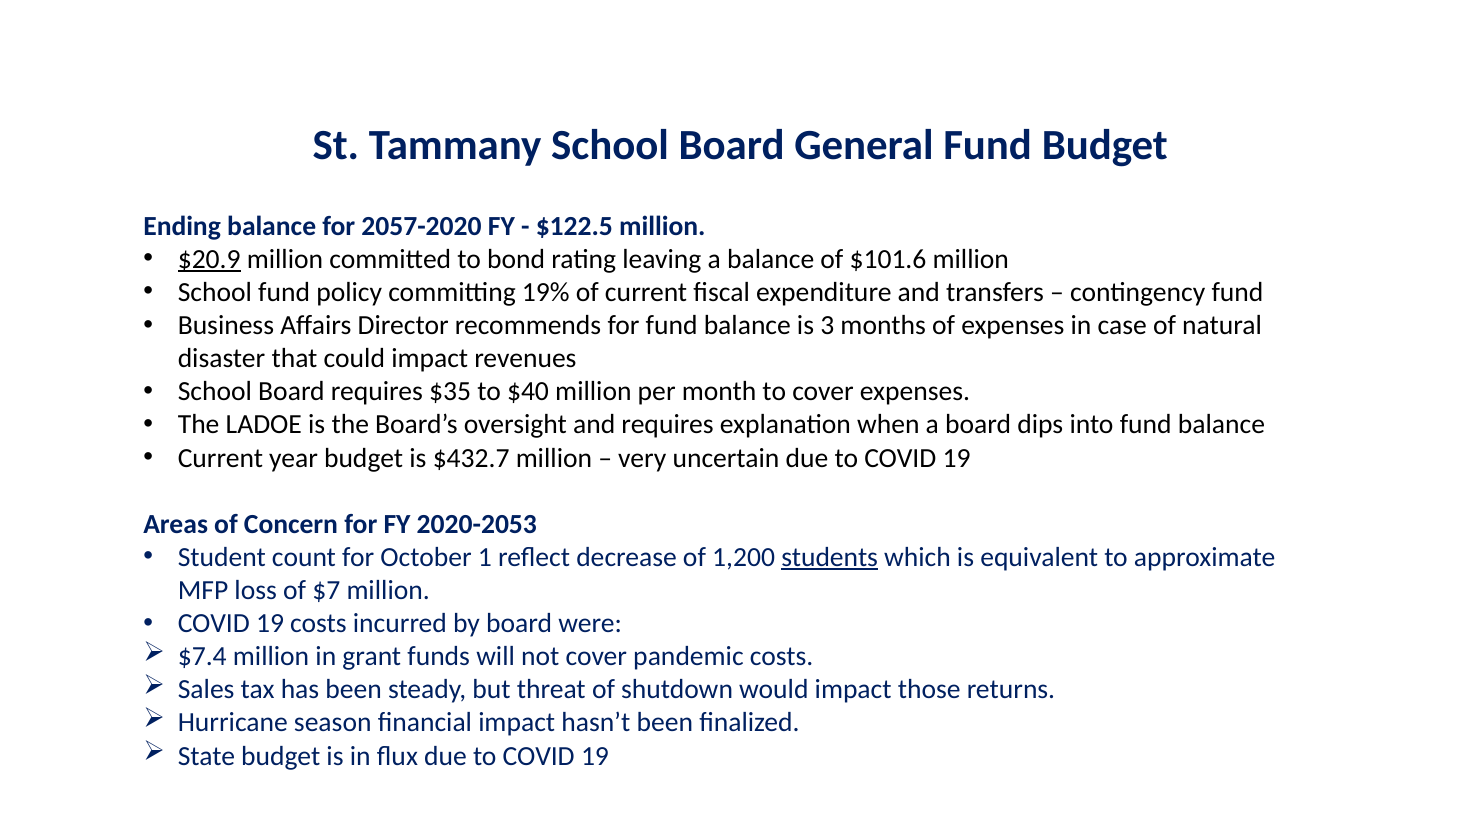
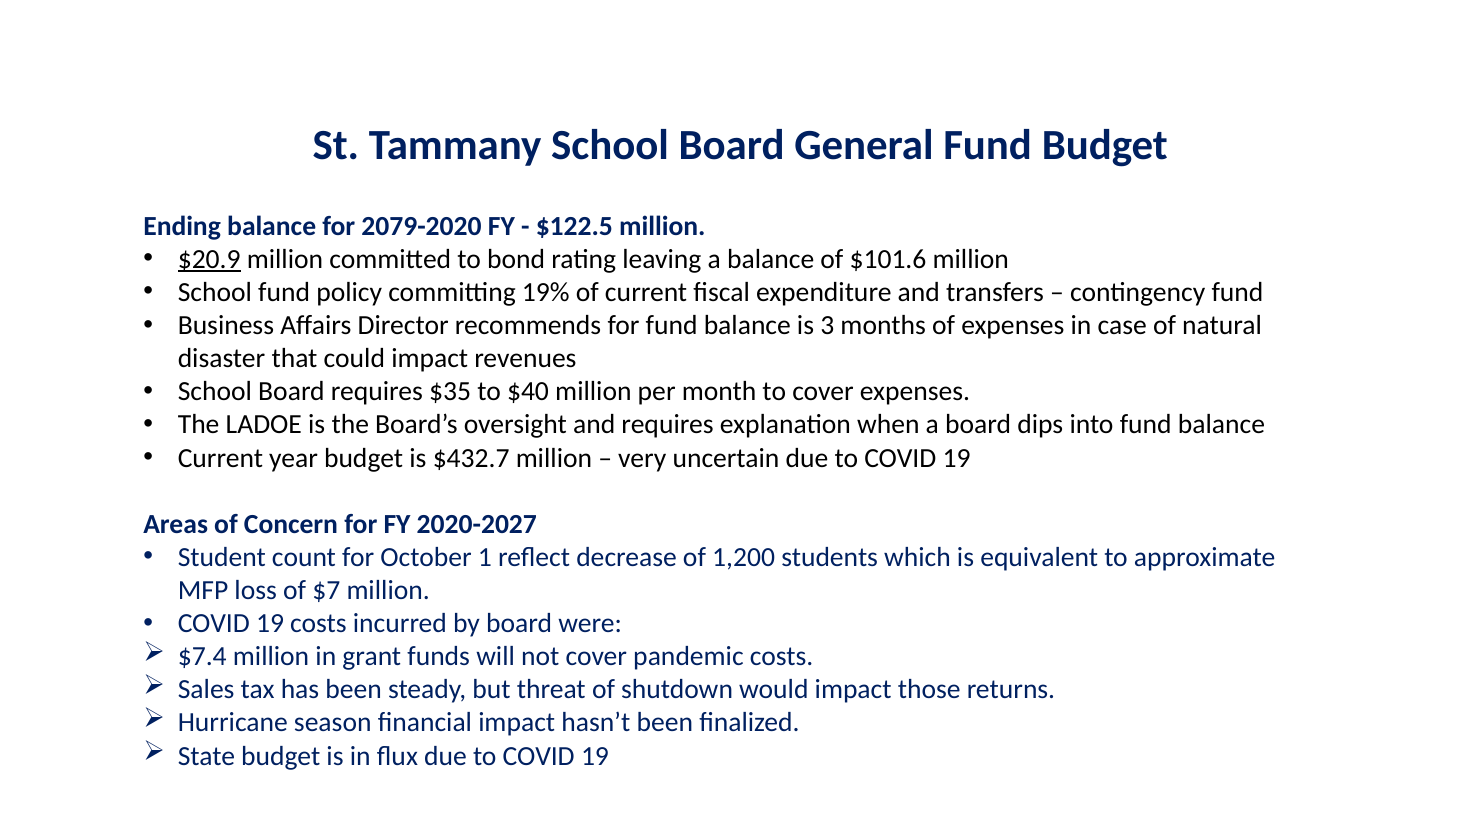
2057-2020: 2057-2020 -> 2079-2020
2020-2053: 2020-2053 -> 2020-2027
students underline: present -> none
